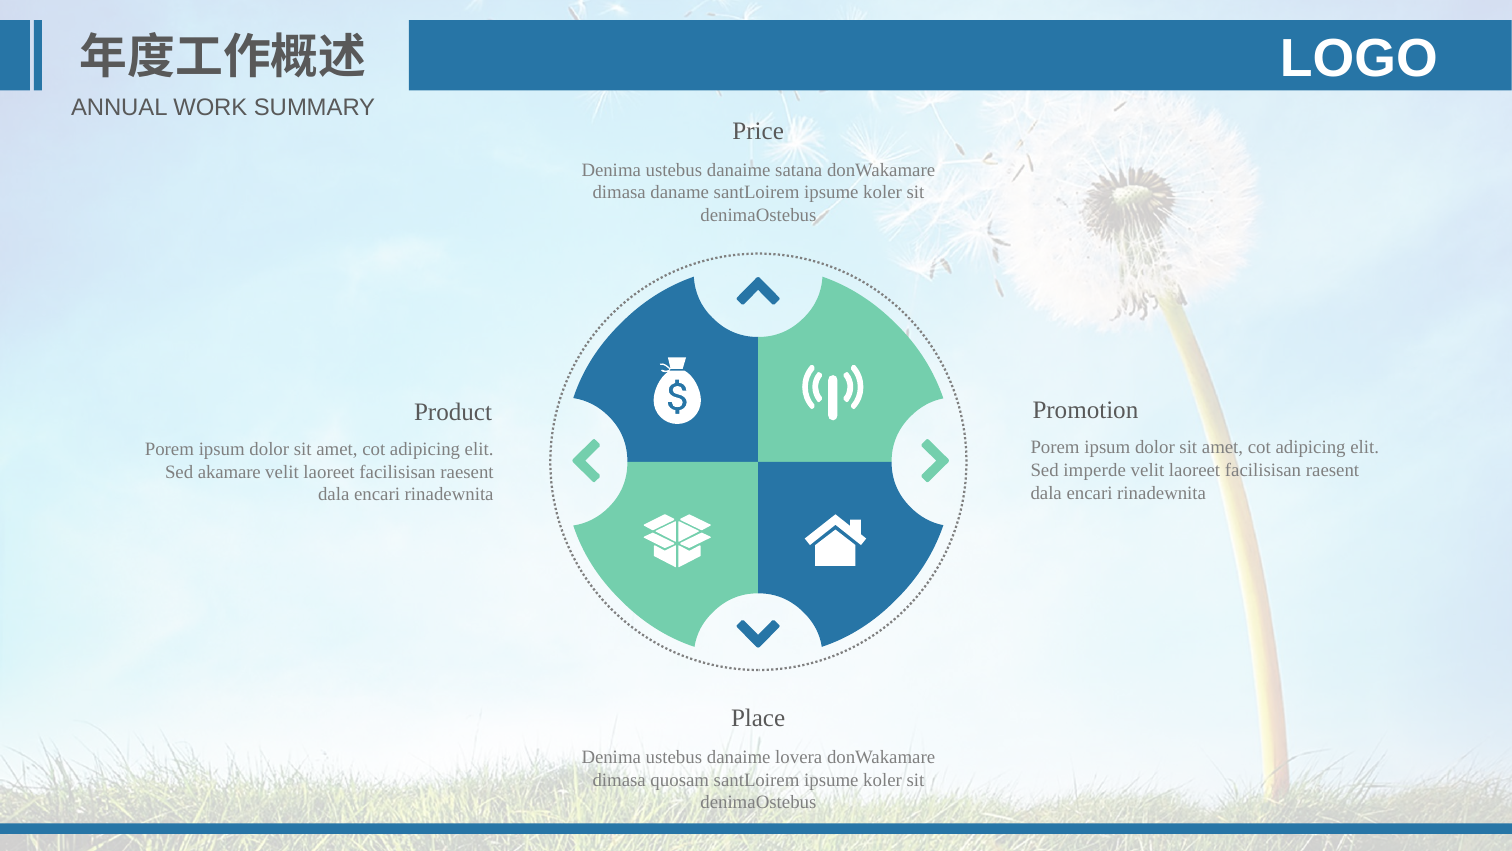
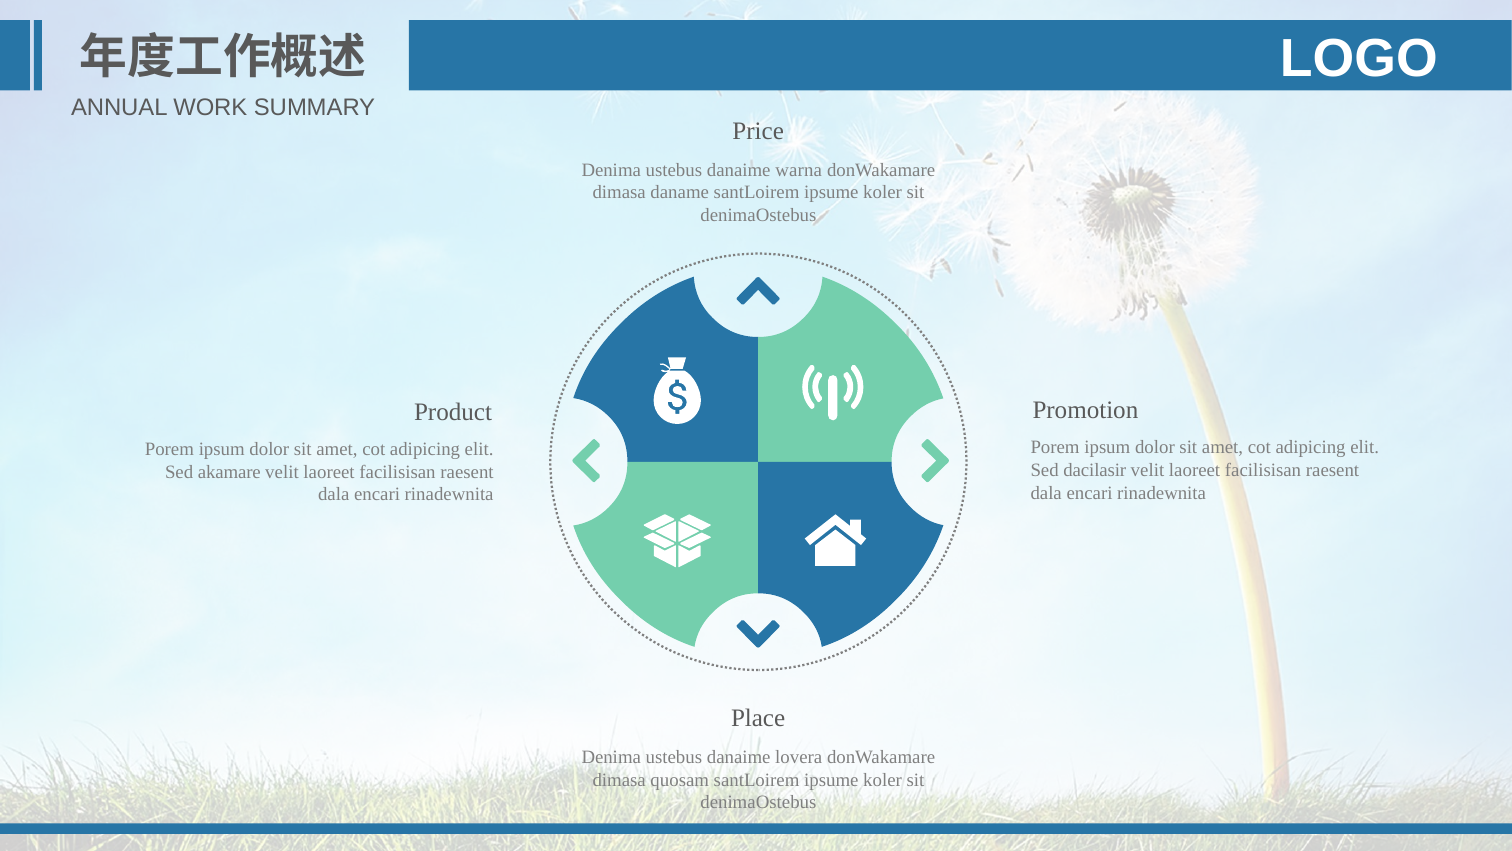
satana: satana -> warna
imperde: imperde -> dacilasir
